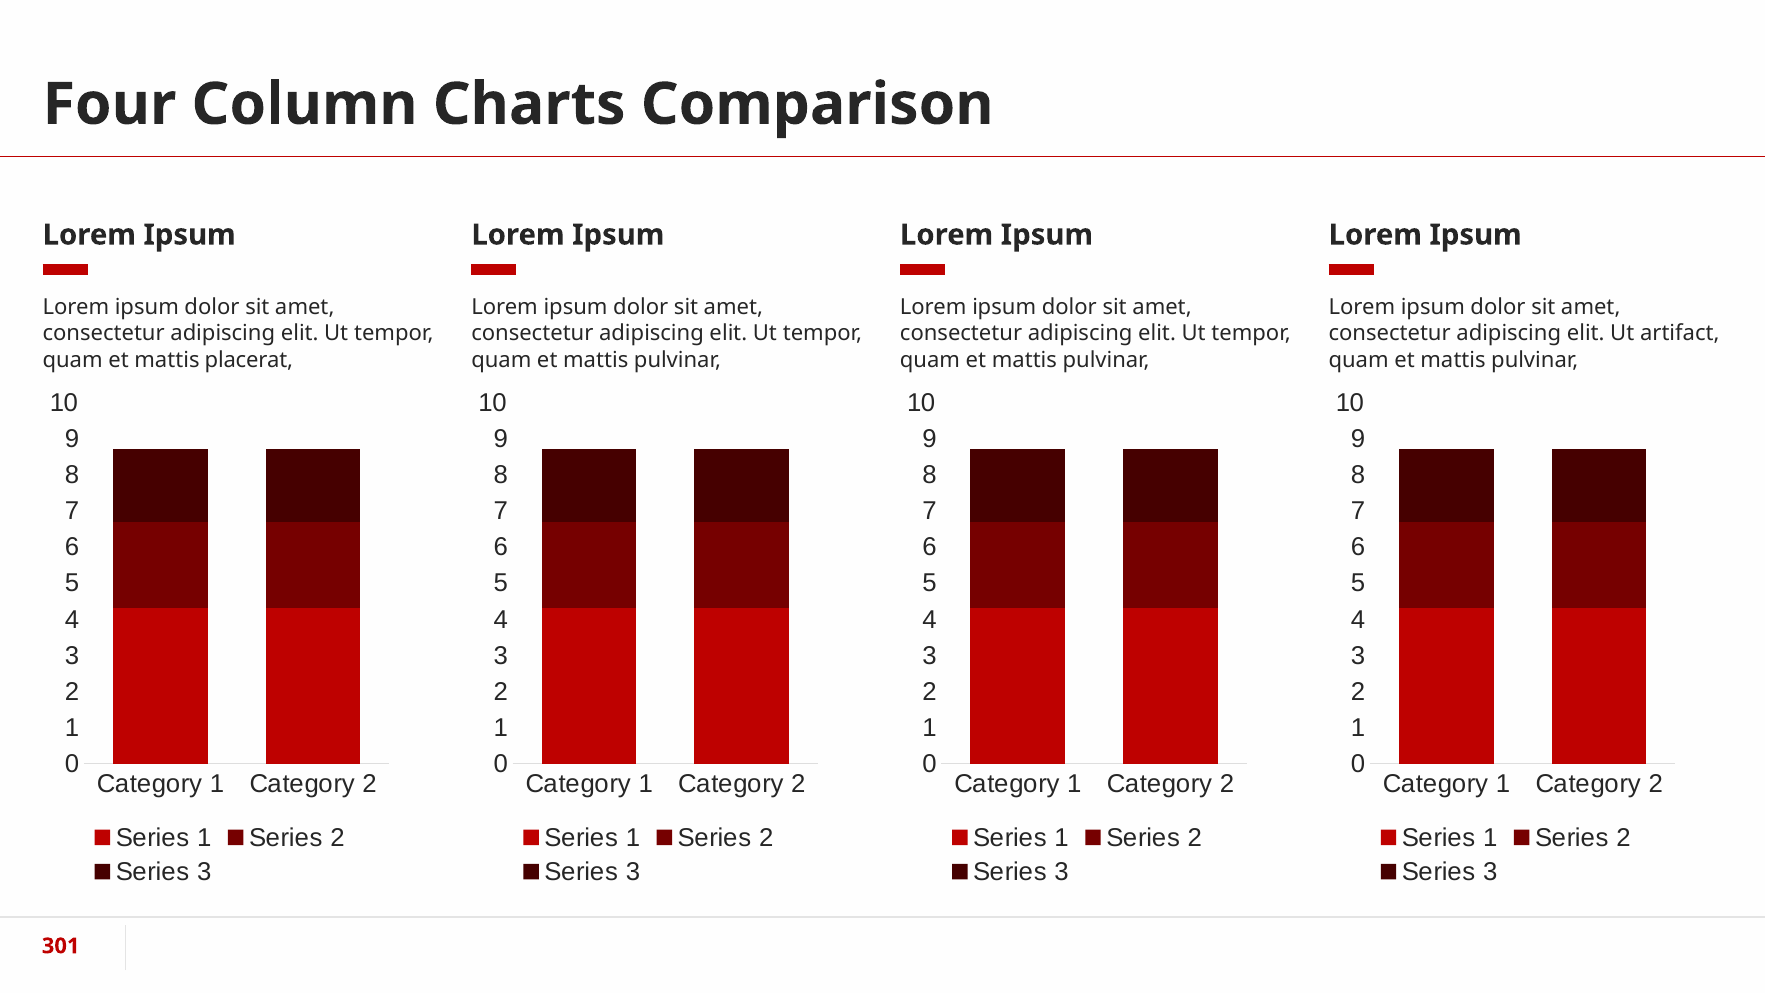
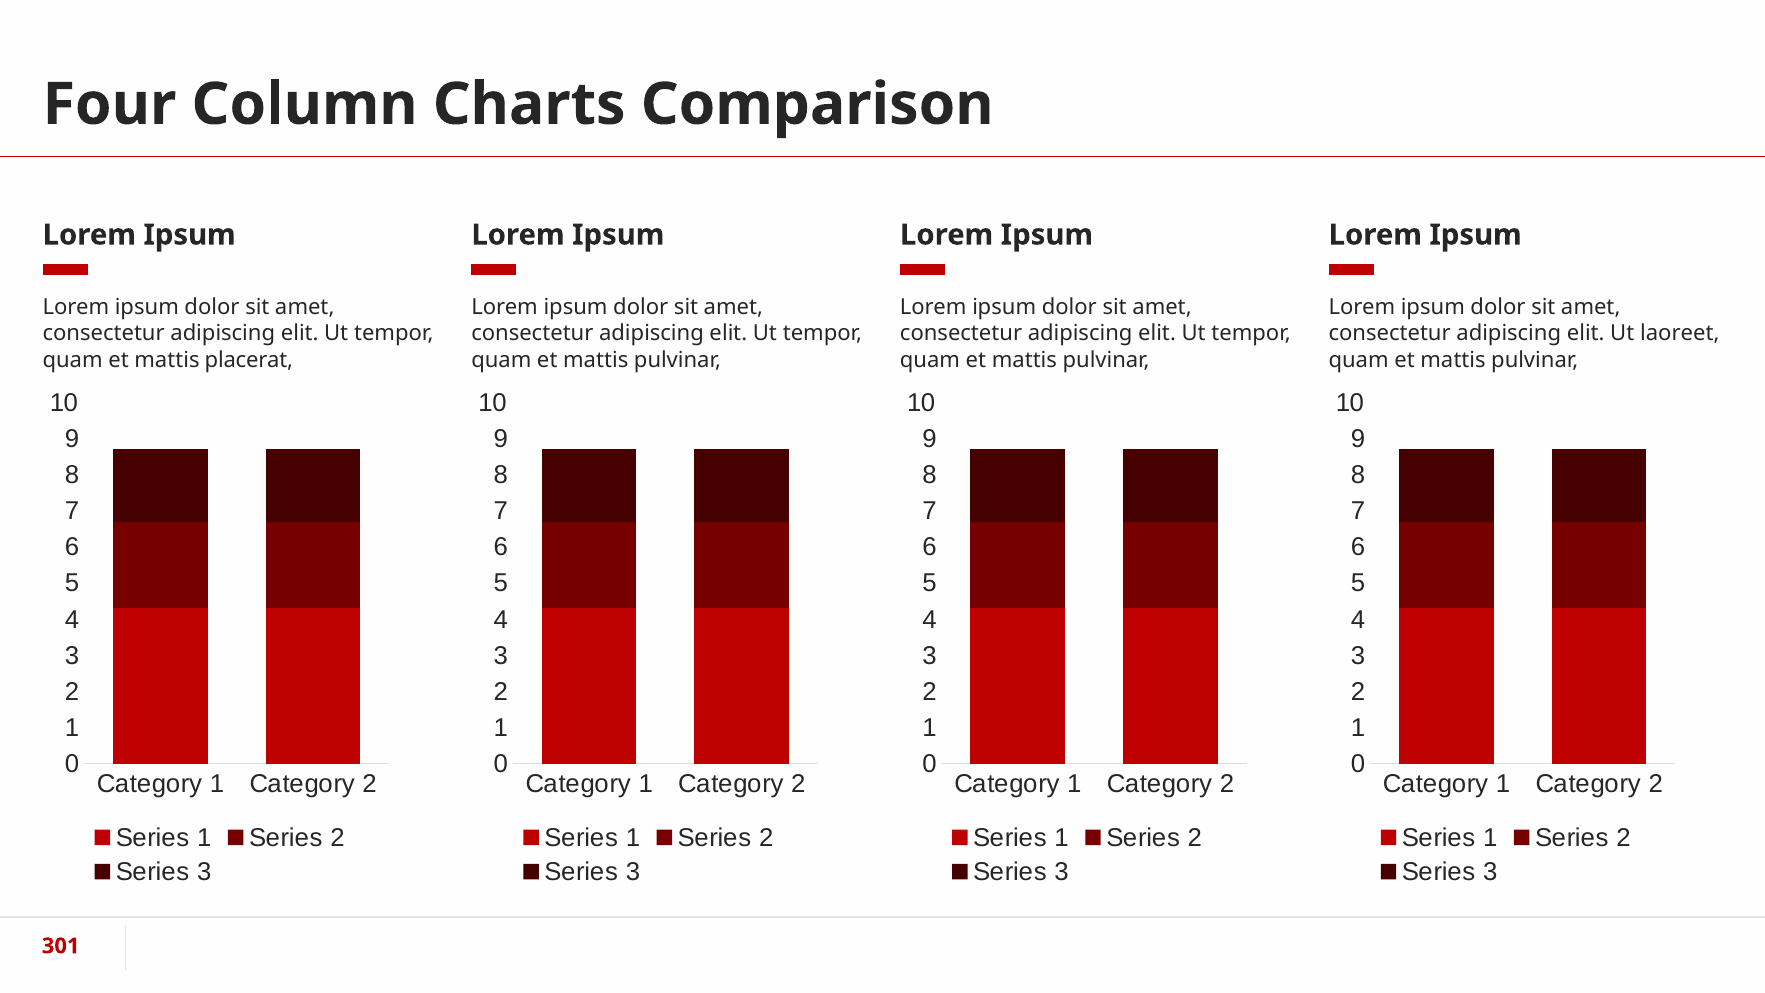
artifact: artifact -> laoreet
